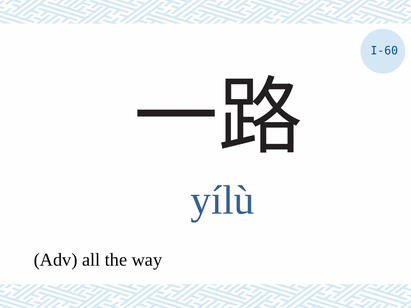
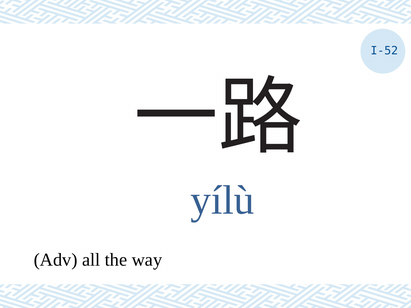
I-60: I-60 -> I-52
